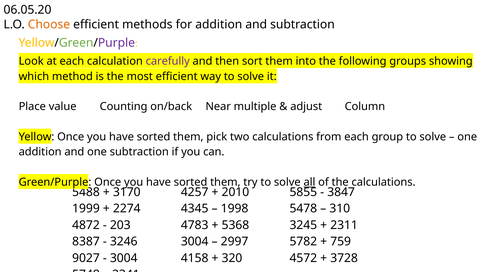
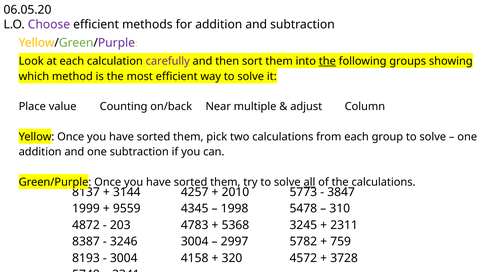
Choose colour: orange -> purple
the at (327, 61) underline: none -> present
5488: 5488 -> 8137
3170: 3170 -> 3144
5855: 5855 -> 5773
2274: 2274 -> 9559
9027: 9027 -> 8193
